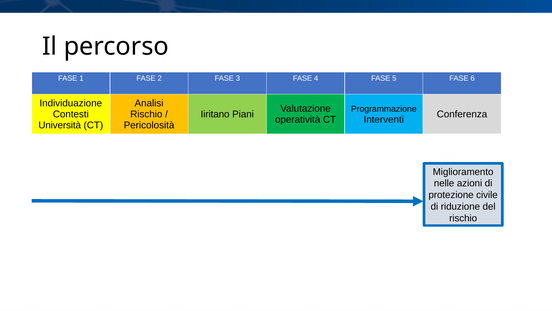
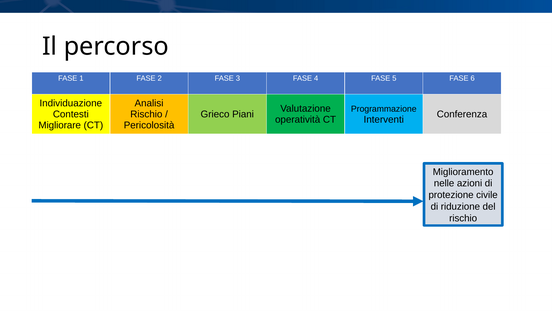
Iiritano: Iiritano -> Grieco
Università: Università -> Migliorare
